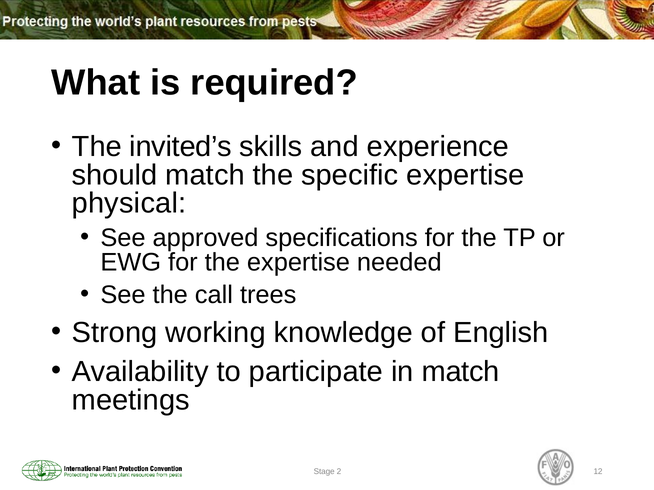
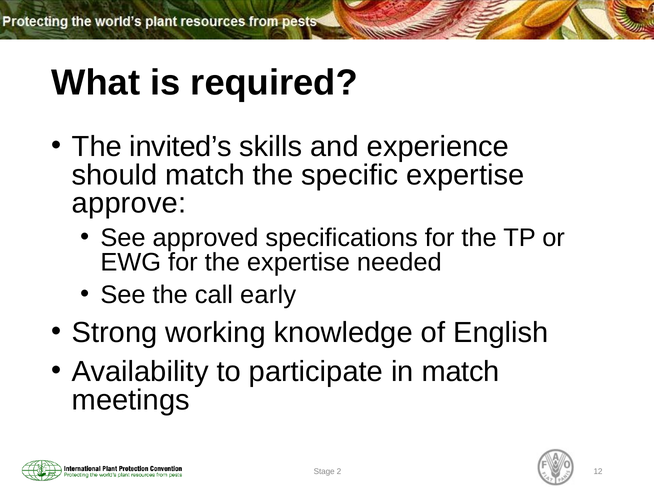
physical: physical -> approve
trees: trees -> early
